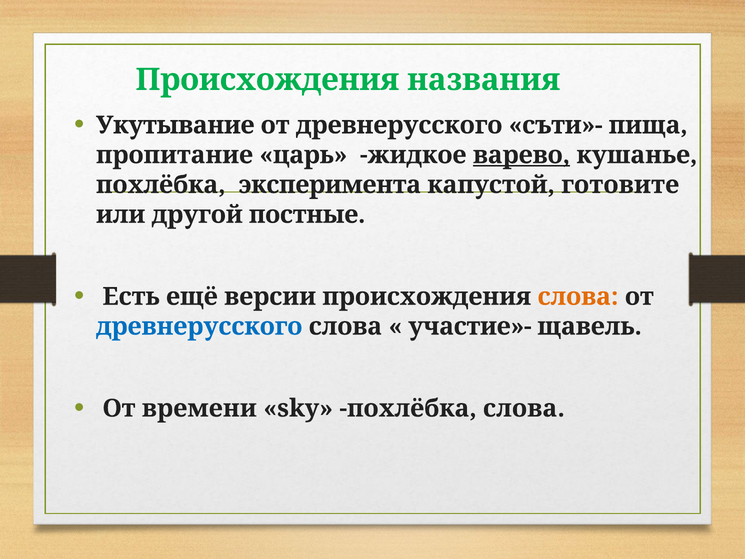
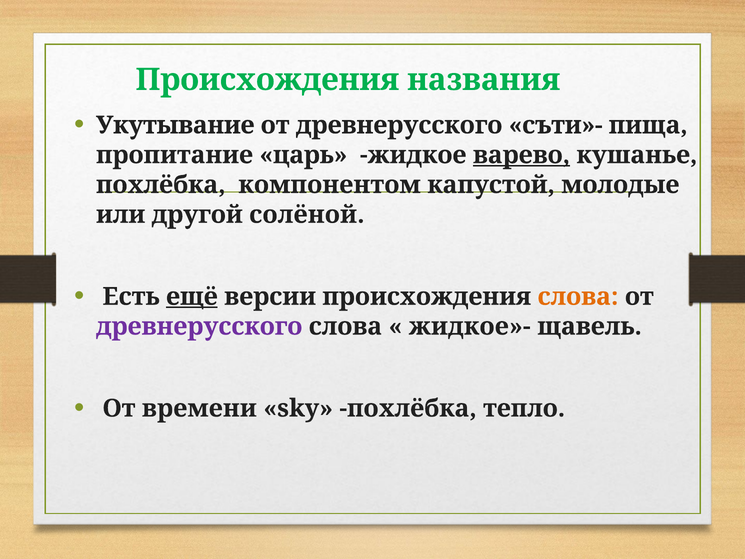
эксперимента: эксперимента -> компонентом
готовите: готовите -> молодые
постные: постные -> солёной
ещё underline: none -> present
древнерусского at (199, 326) colour: blue -> purple
участие»-: участие»- -> жидкое»-
похлёбка слова: слова -> тепло
